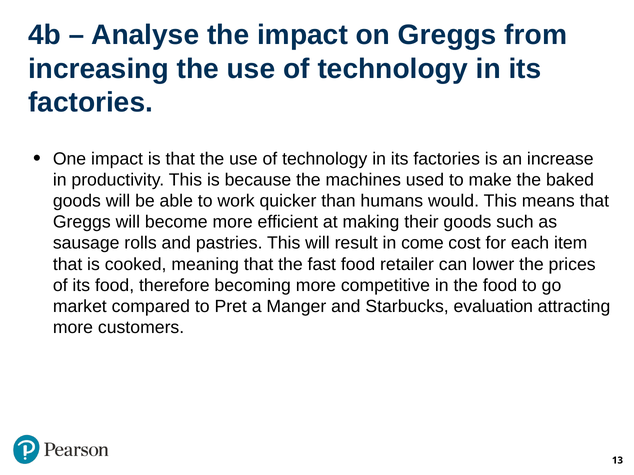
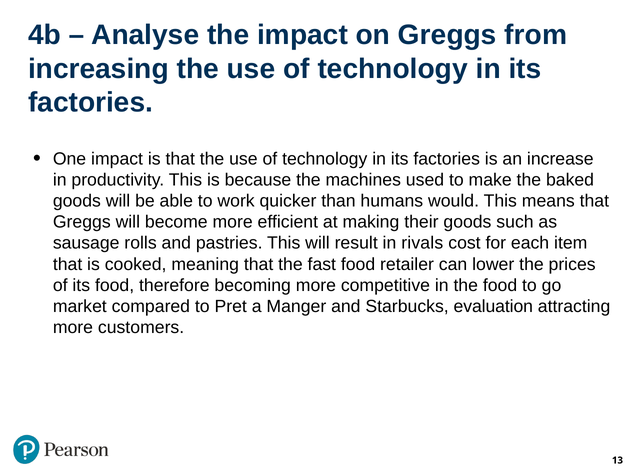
come: come -> rivals
